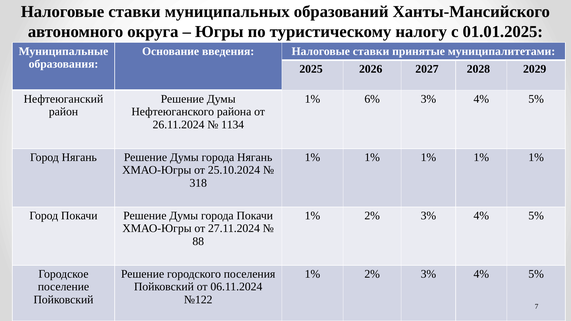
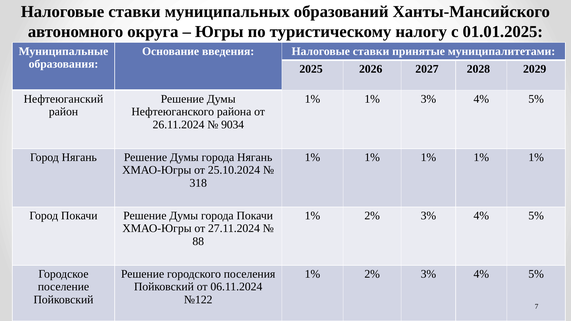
6% at (372, 99): 6% -> 1%
1134: 1134 -> 9034
